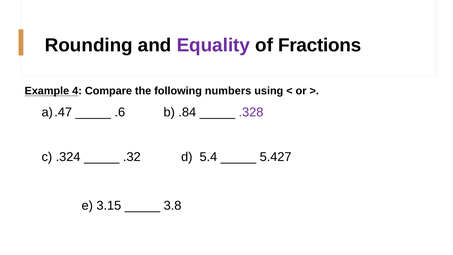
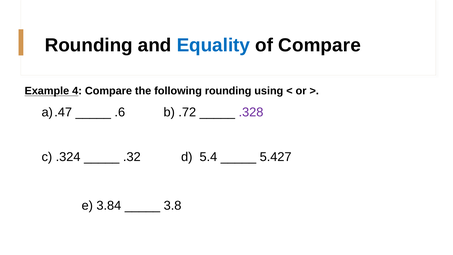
Equality colour: purple -> blue
of Fractions: Fractions -> Compare
following numbers: numbers -> rounding
.84: .84 -> .72
3.15: 3.15 -> 3.84
